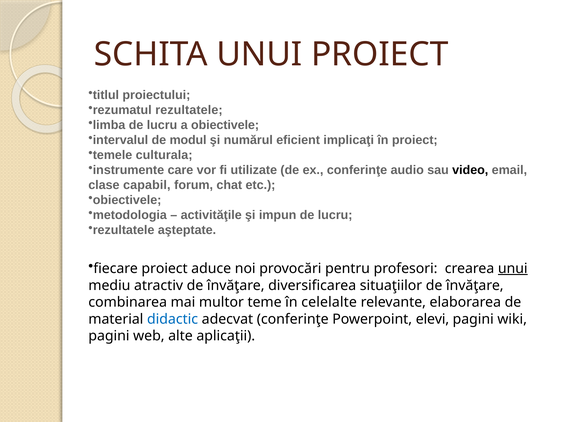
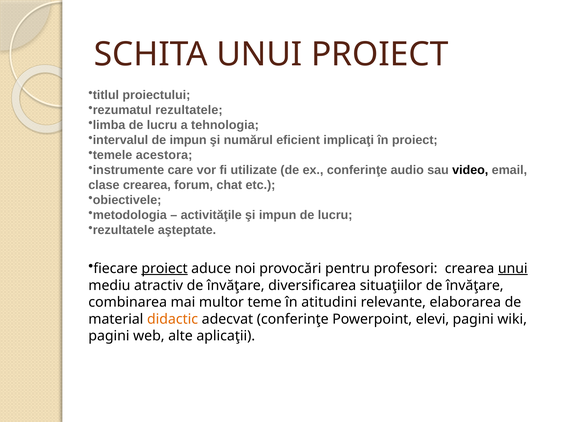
a obiectivele: obiectivele -> tehnologia
de modul: modul -> impun
culturala: culturala -> acestora
clase capabil: capabil -> crearea
proiect at (165, 269) underline: none -> present
celelalte: celelalte -> atitudini
didactic colour: blue -> orange
